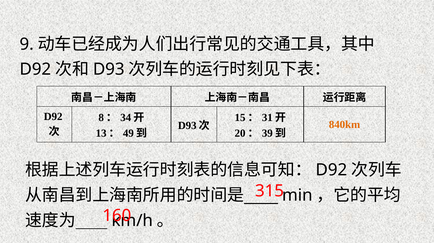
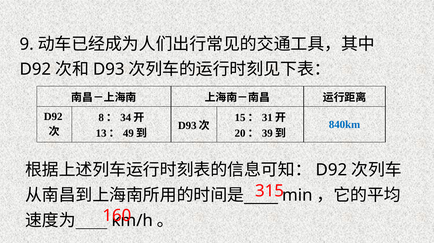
840km colour: orange -> blue
